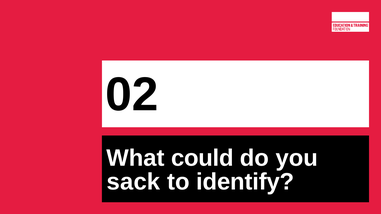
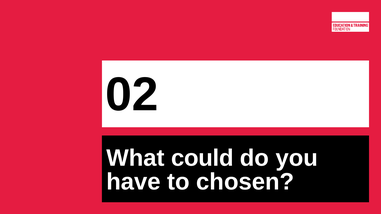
sack: sack -> have
identify: identify -> chosen
